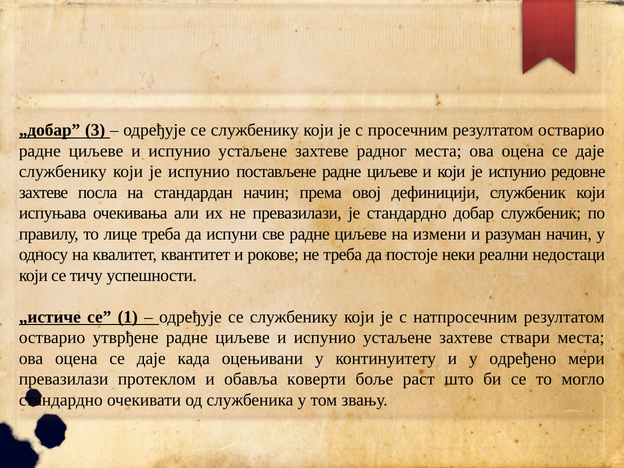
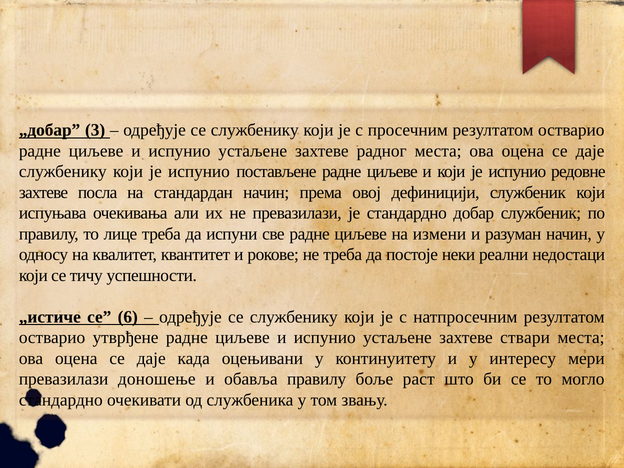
1: 1 -> 6
одређено: одређено -> интересу
протеклом: протеклом -> доношење
обавља коверти: коверти -> правилу
